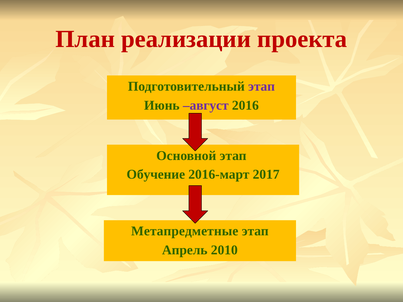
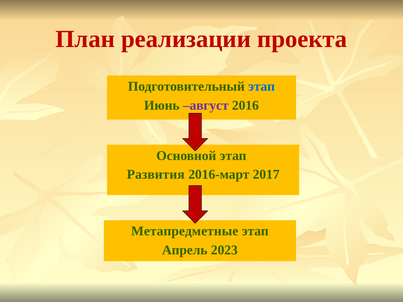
этап at (262, 87) colour: purple -> blue
Обучение: Обучение -> Развития
2010: 2010 -> 2023
